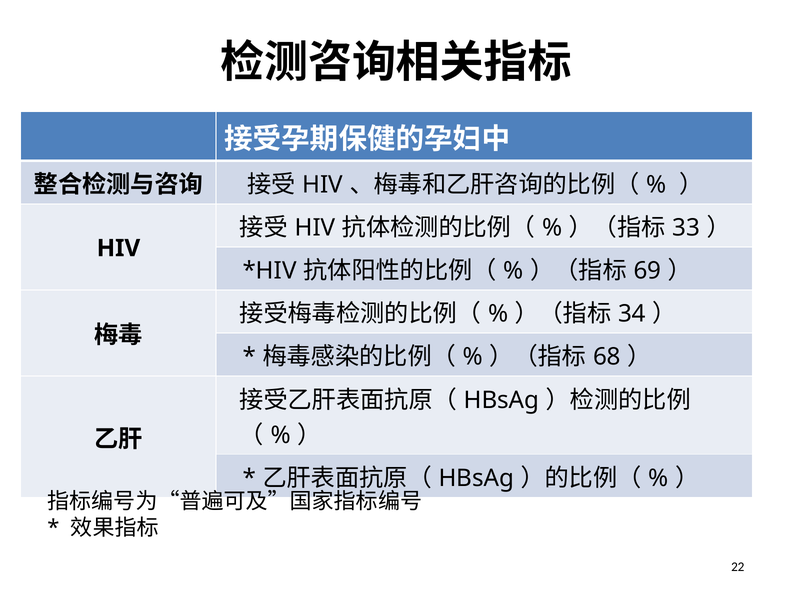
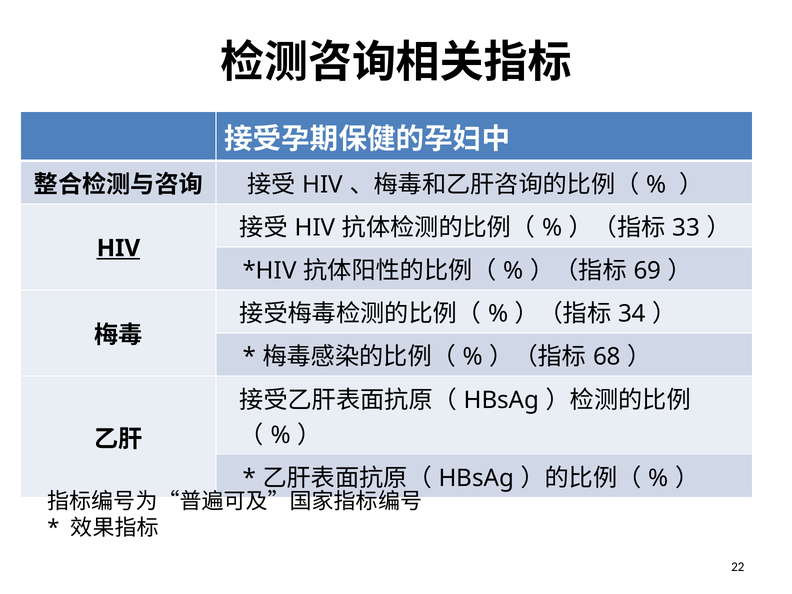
HIV at (118, 248) underline: none -> present
